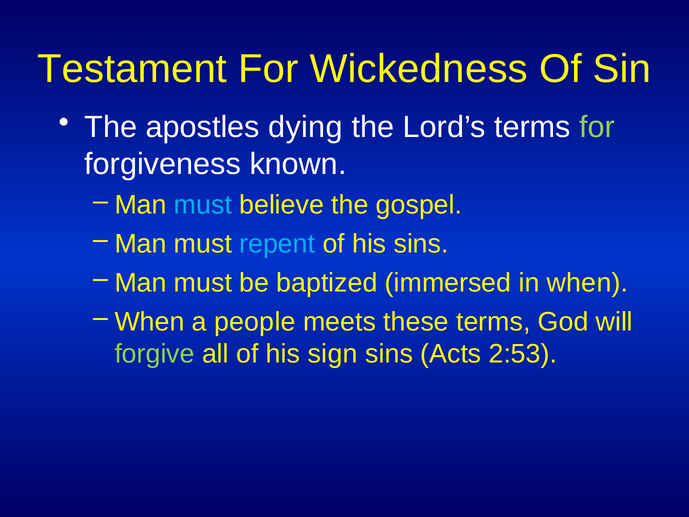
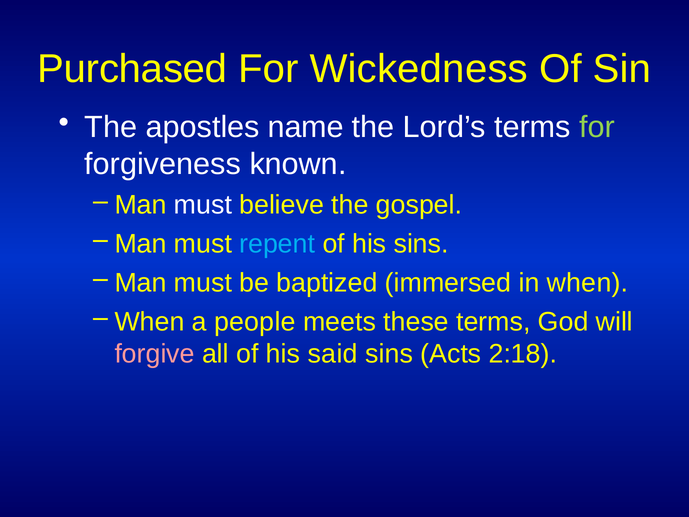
Testament: Testament -> Purchased
dying: dying -> name
must at (203, 205) colour: light blue -> white
forgive colour: light green -> pink
sign: sign -> said
2:53: 2:53 -> 2:18
